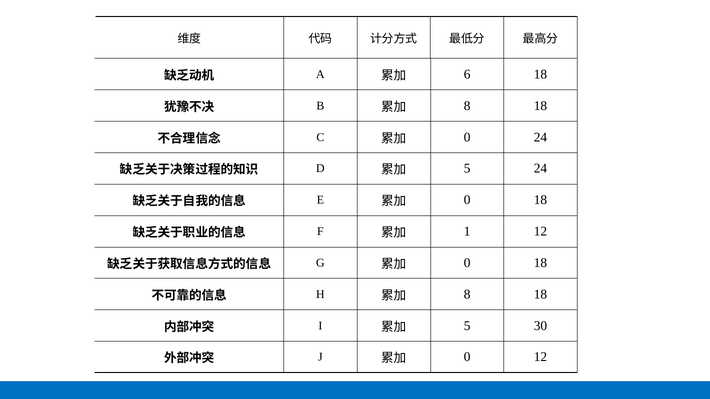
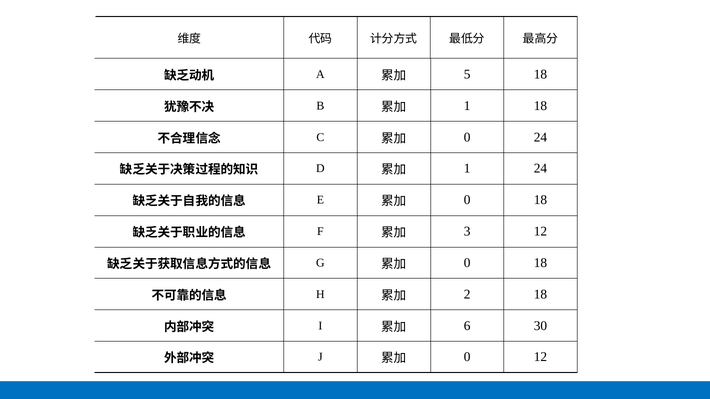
6: 6 -> 5
8 at (467, 106): 8 -> 1
5 at (467, 169): 5 -> 1
1: 1 -> 3
8 at (467, 294): 8 -> 2
5 at (467, 326): 5 -> 6
